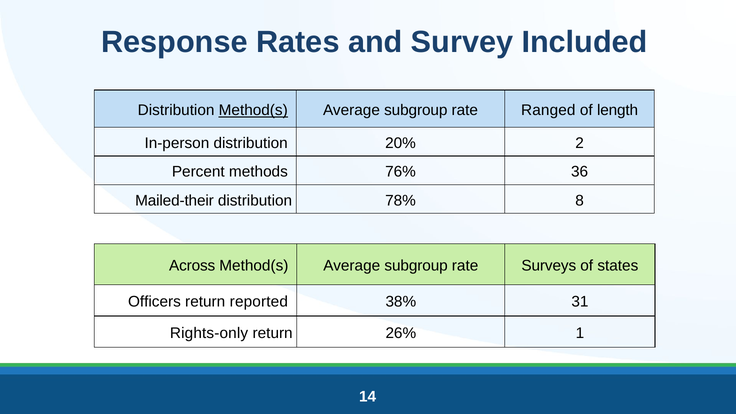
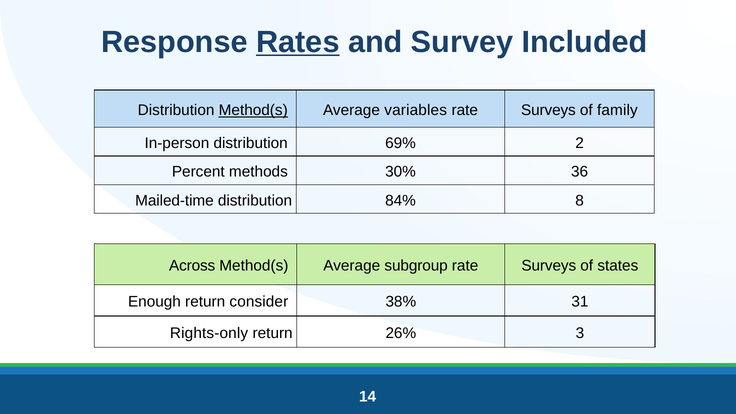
Rates underline: none -> present
subgroup at (416, 110): subgroup -> variables
Ranged at (548, 110): Ranged -> Surveys
length: length -> family
20%: 20% -> 69%
76%: 76% -> 30%
Mailed-their: Mailed-their -> Mailed-time
78%: 78% -> 84%
Officers: Officers -> Enough
reported: reported -> consider
1: 1 -> 3
